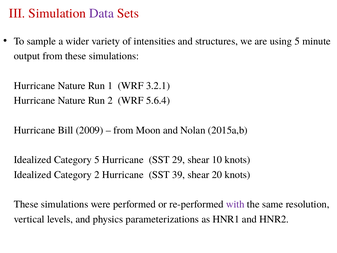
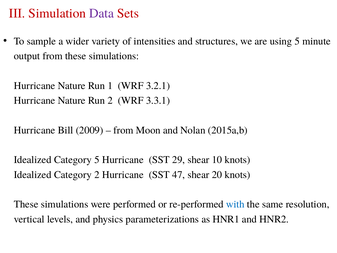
5.6.4: 5.6.4 -> 3.3.1
39: 39 -> 47
with colour: purple -> blue
